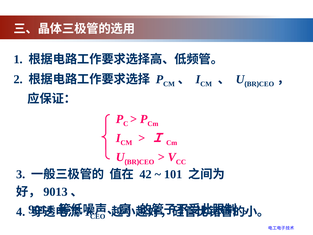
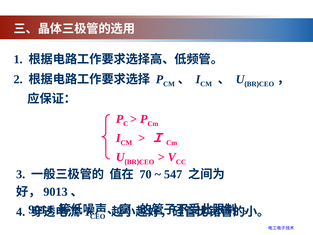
42: 42 -> 70
101: 101 -> 547
